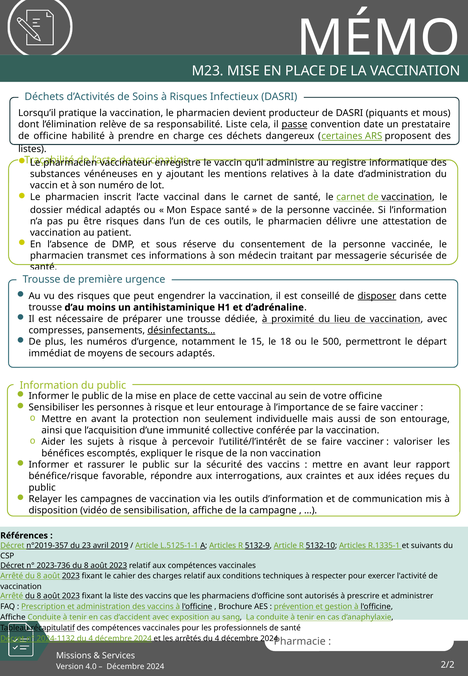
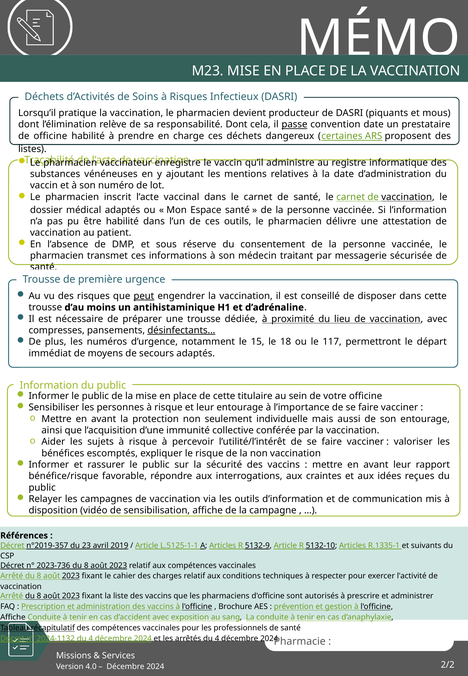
responsabilité Liste: Liste -> Dont
être risques: risques -> habilité
peut underline: none -> present
disposer underline: present -> none
500: 500 -> 117
cette vaccinal: vaccinal -> titulaire
